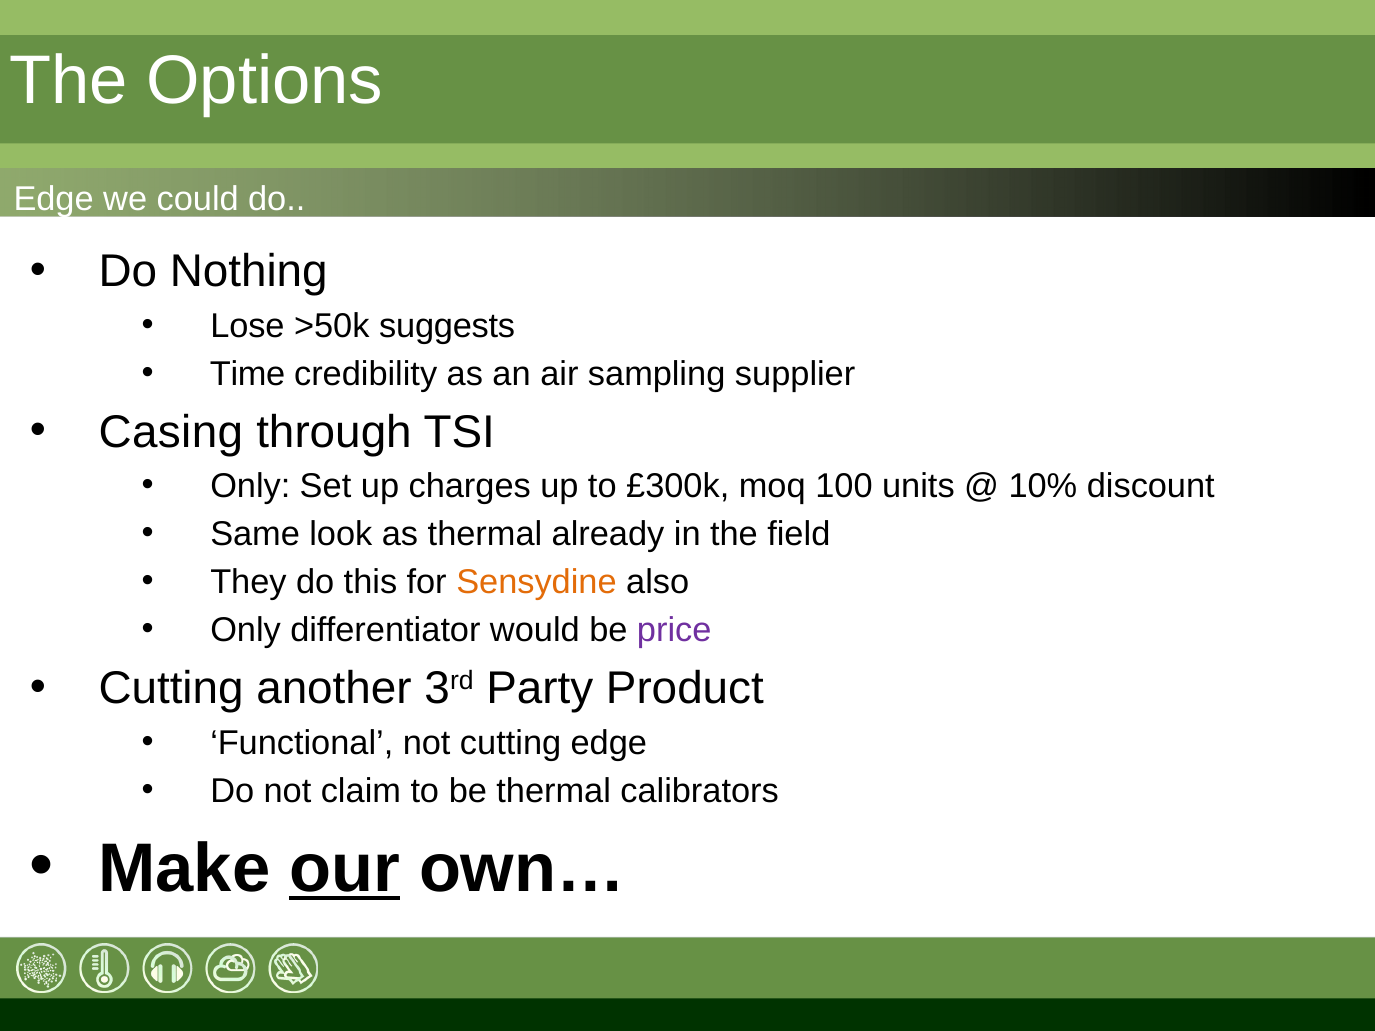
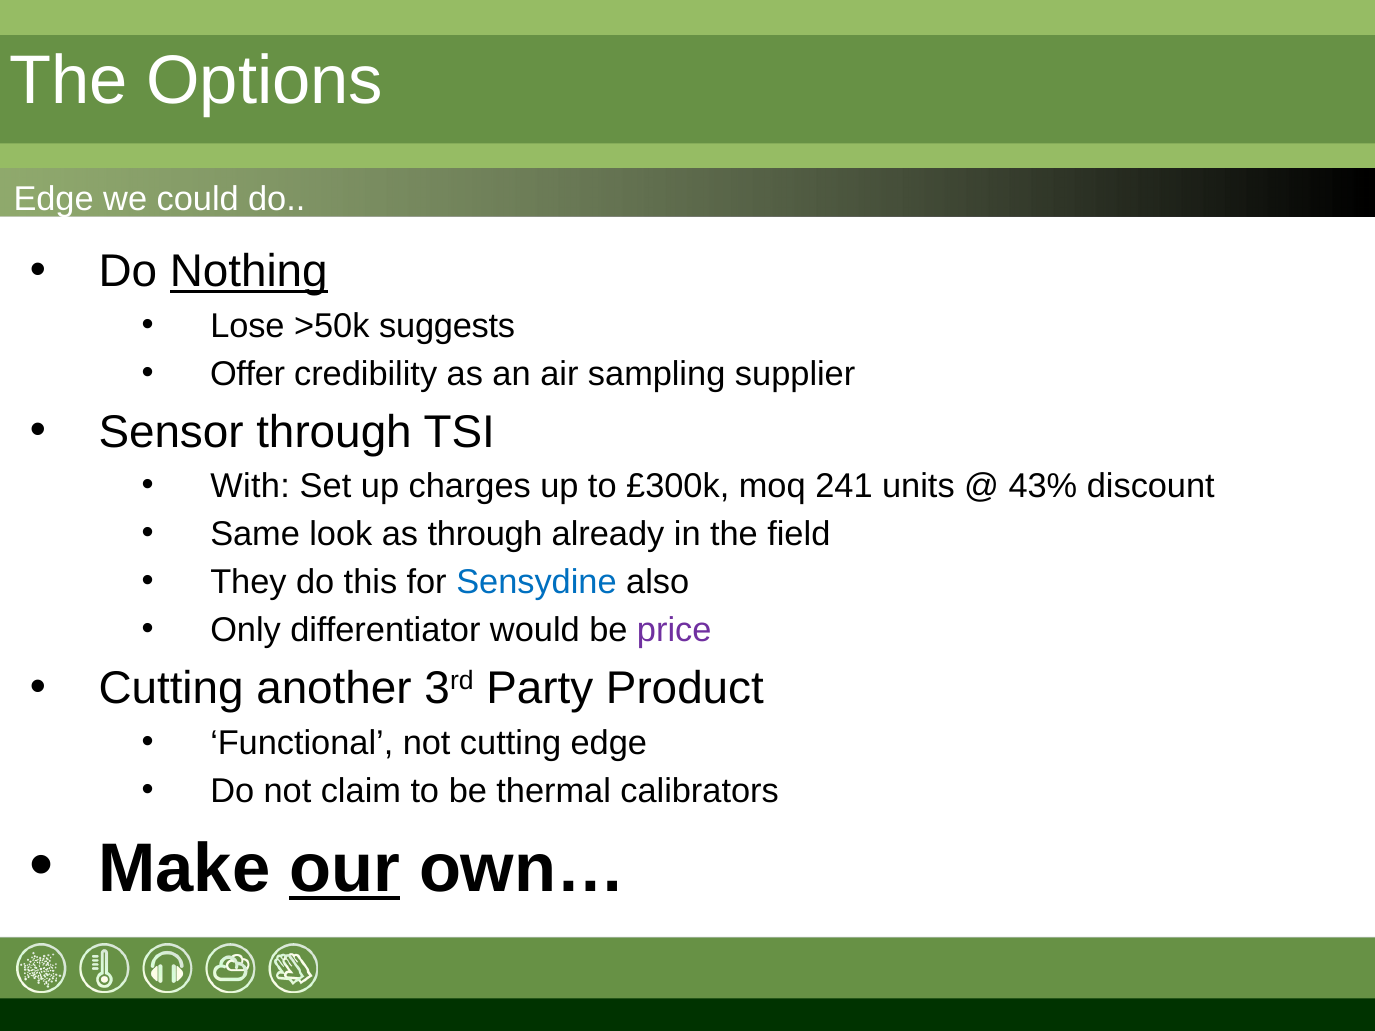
Nothing underline: none -> present
Time: Time -> Offer
Casing: Casing -> Sensor
Only at (250, 486): Only -> With
100: 100 -> 241
10%: 10% -> 43%
as thermal: thermal -> through
Sensydine colour: orange -> blue
